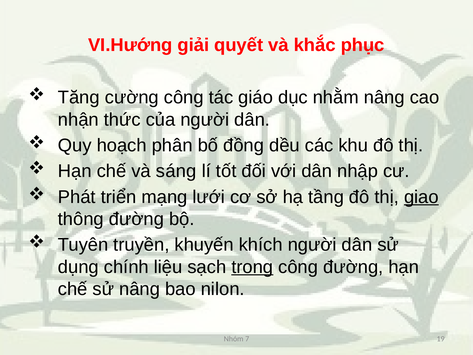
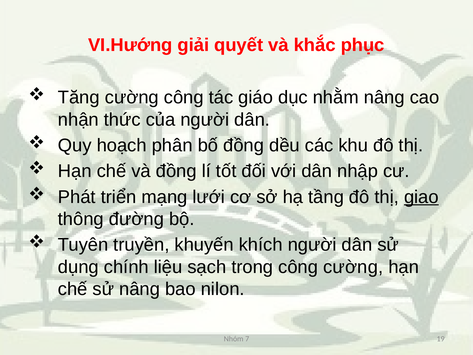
và sáng: sáng -> đồng
trong underline: present -> none
công đường: đường -> cường
